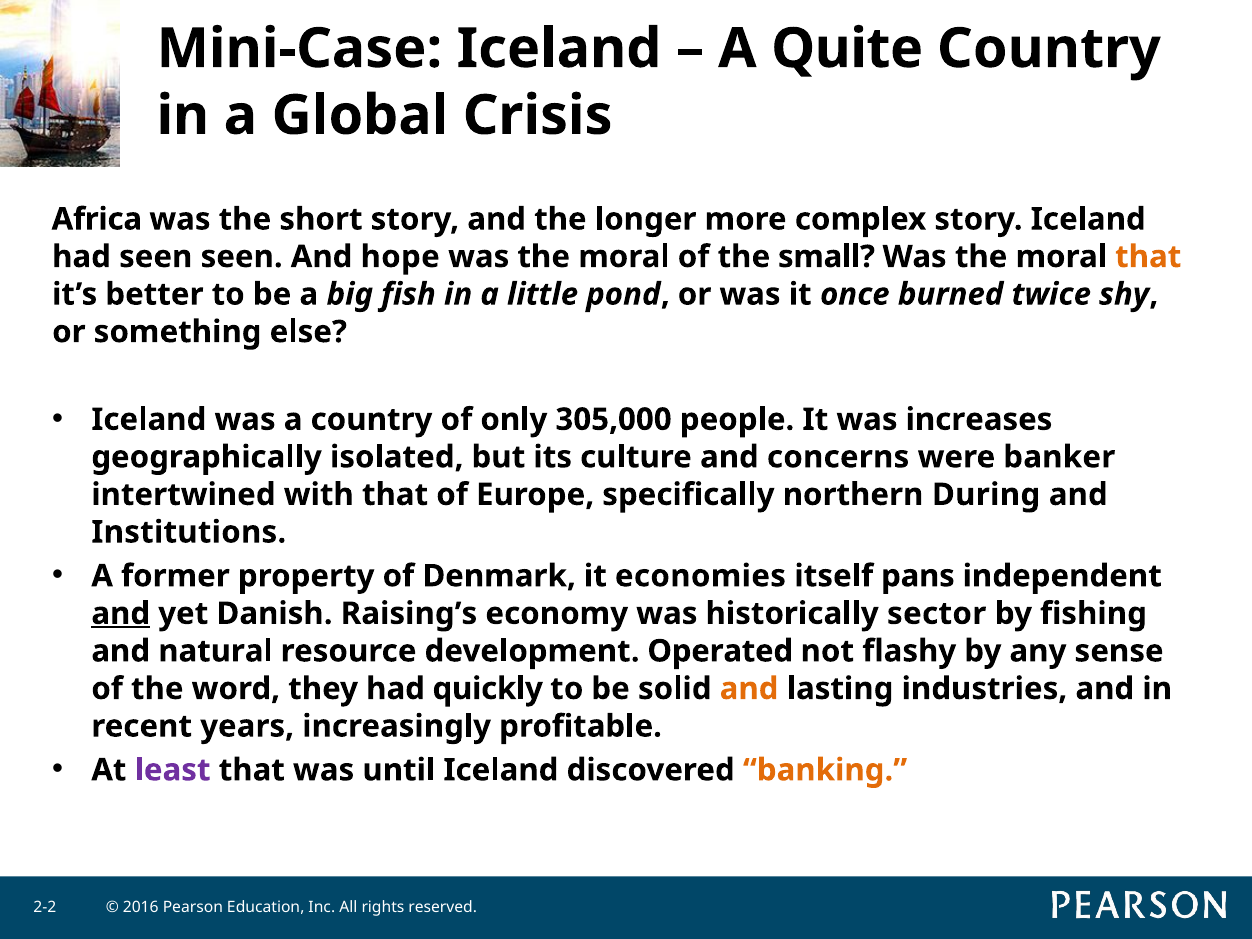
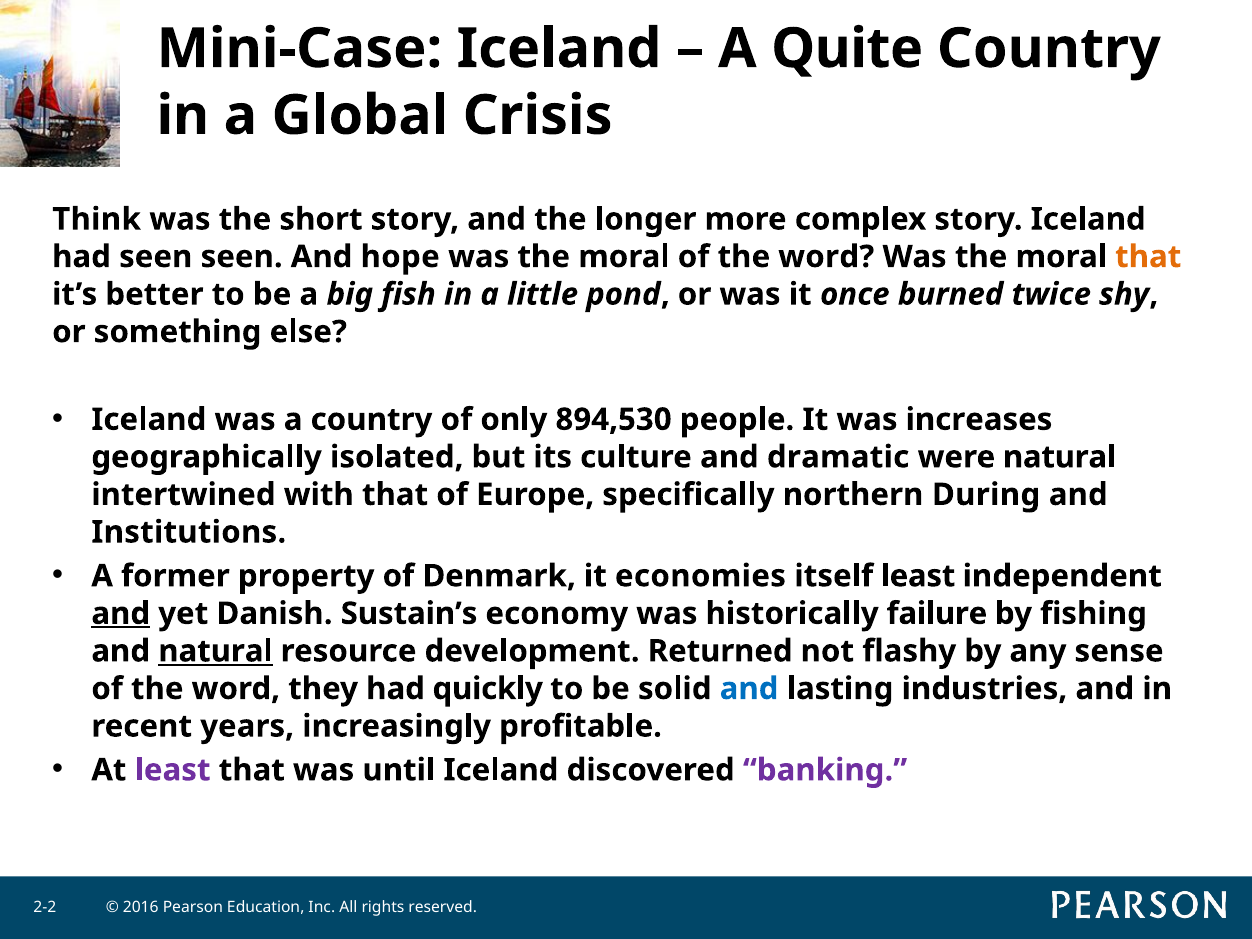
Africa: Africa -> Think
moral of the small: small -> word
305,000: 305,000 -> 894,530
concerns: concerns -> dramatic
were banker: banker -> natural
itself pans: pans -> least
Raising’s: Raising’s -> Sustain’s
sector: sector -> failure
natural at (216, 651) underline: none -> present
Operated: Operated -> Returned
and at (749, 689) colour: orange -> blue
banking colour: orange -> purple
